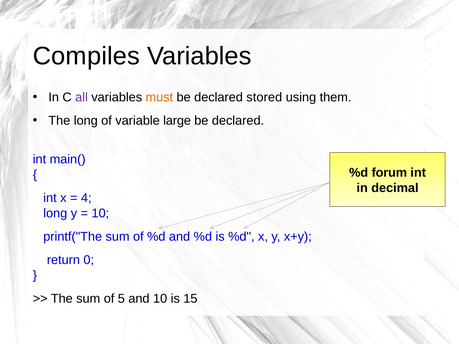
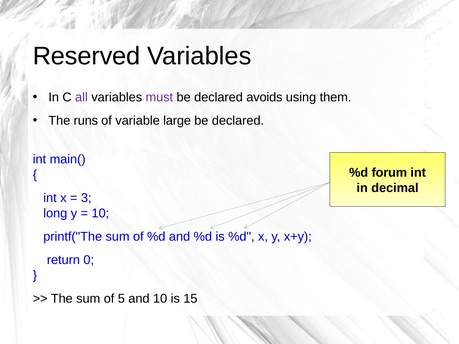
Compiles: Compiles -> Reserved
must colour: orange -> purple
stored: stored -> avoids
The long: long -> runs
4: 4 -> 3
